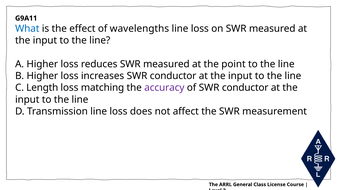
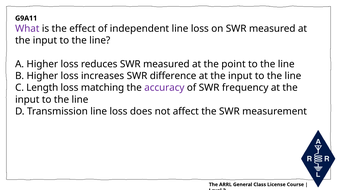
What colour: blue -> purple
wavelengths: wavelengths -> independent
increases SWR conductor: conductor -> difference
of SWR conductor: conductor -> frequency
